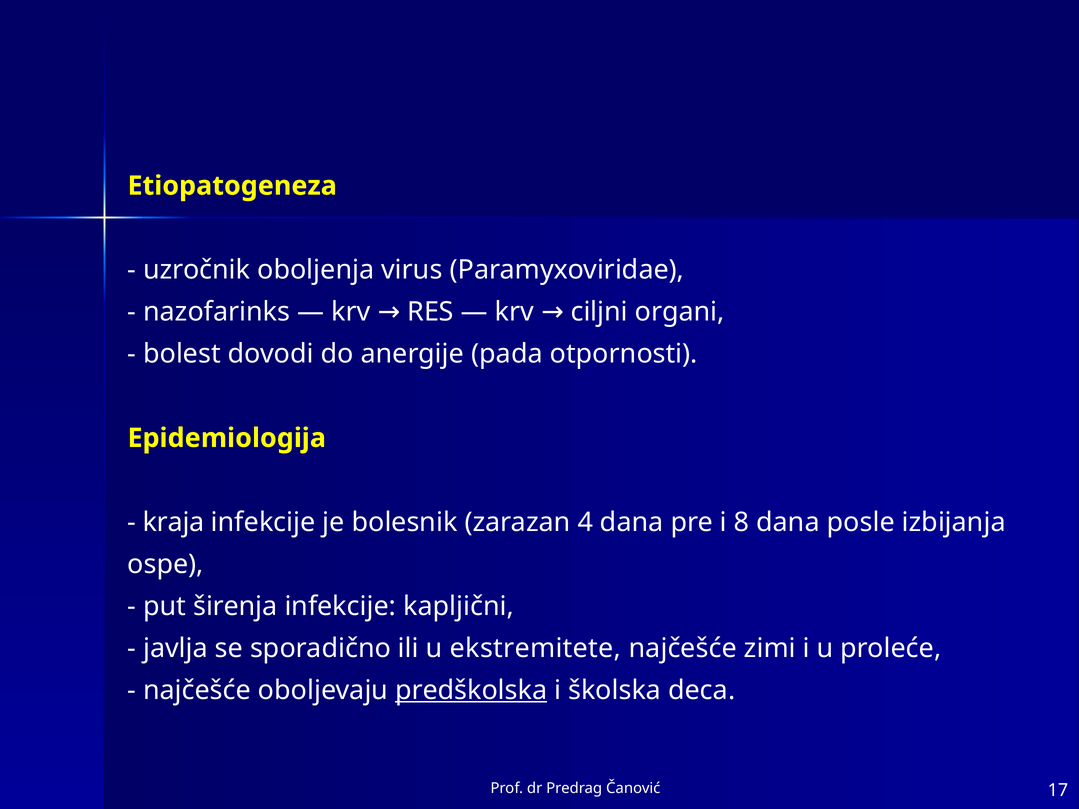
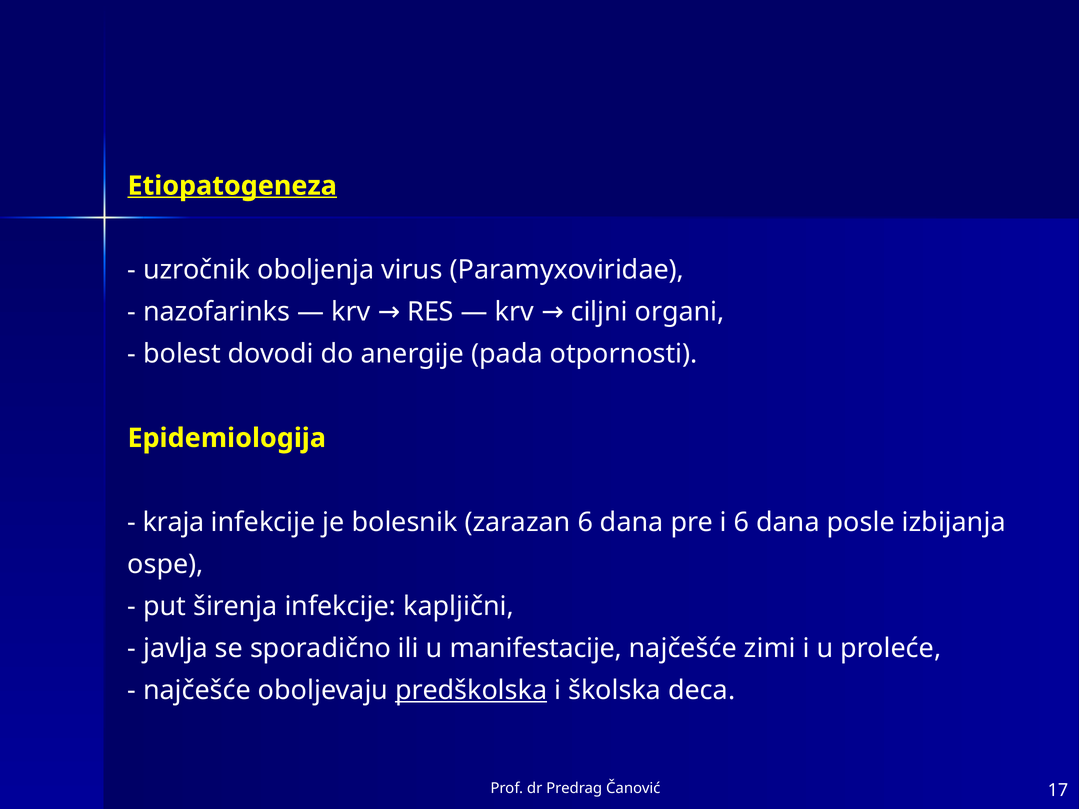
Etiopatogeneza underline: none -> present
zarazan 4: 4 -> 6
i 8: 8 -> 6
ekstremitete: ekstremitete -> manifestacije
